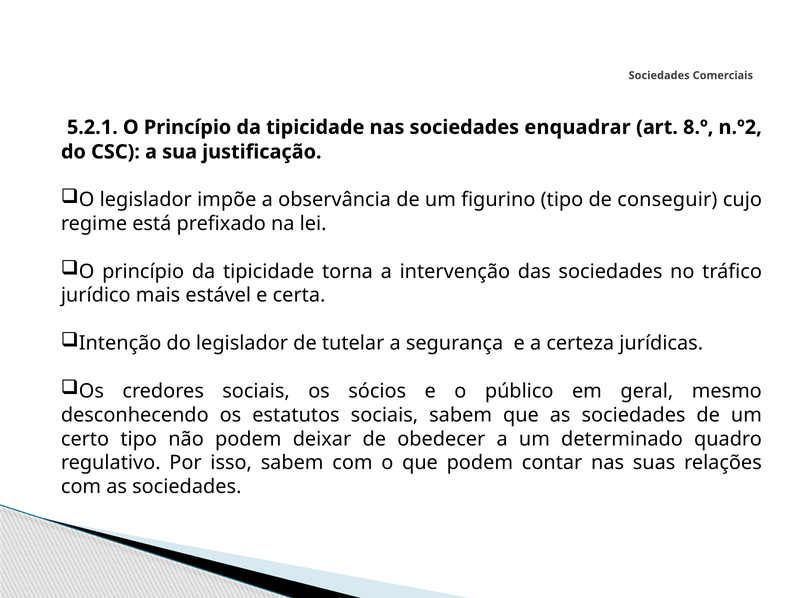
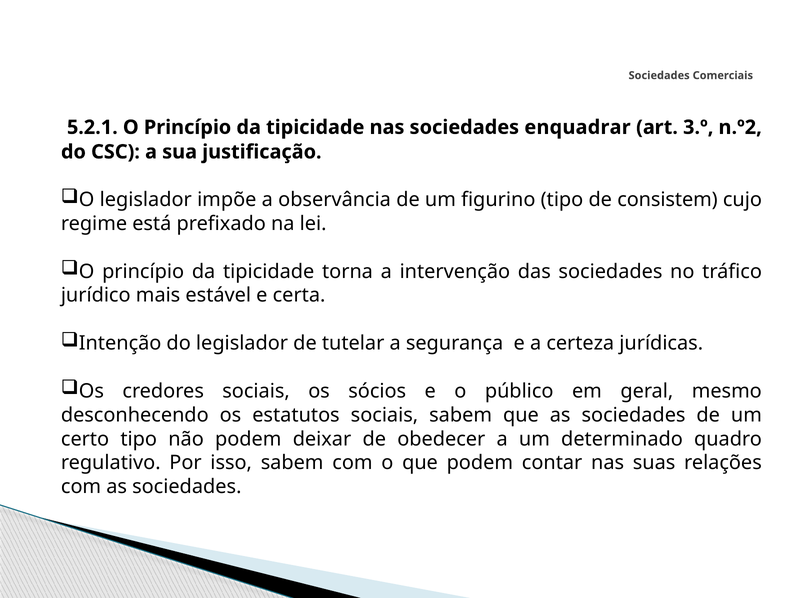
8.º: 8.º -> 3.º
conseguir: conseguir -> consistem
